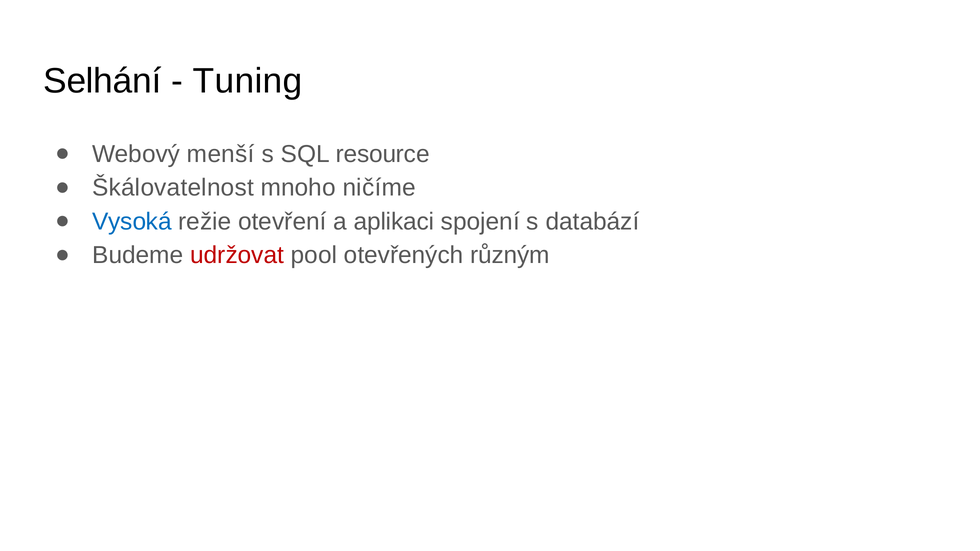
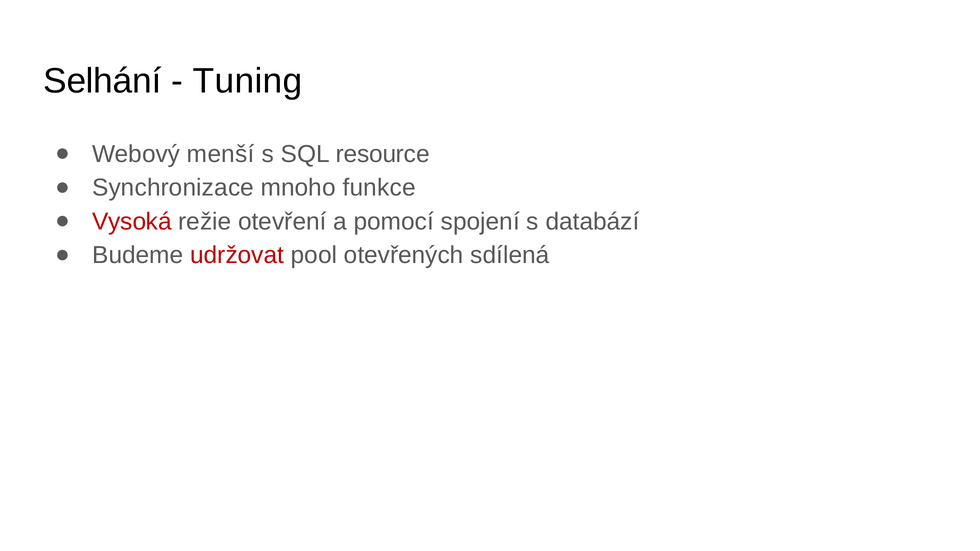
Škálovatelnost: Škálovatelnost -> Synchronizace
ničíme: ničíme -> funkce
Vysoká colour: blue -> red
aplikaci: aplikaci -> pomocí
různým: různým -> sdílená
